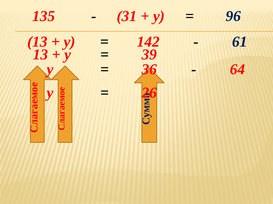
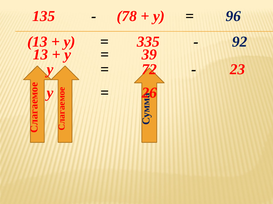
31: 31 -> 78
142: 142 -> 335
61: 61 -> 92
36: 36 -> 72
64: 64 -> 23
